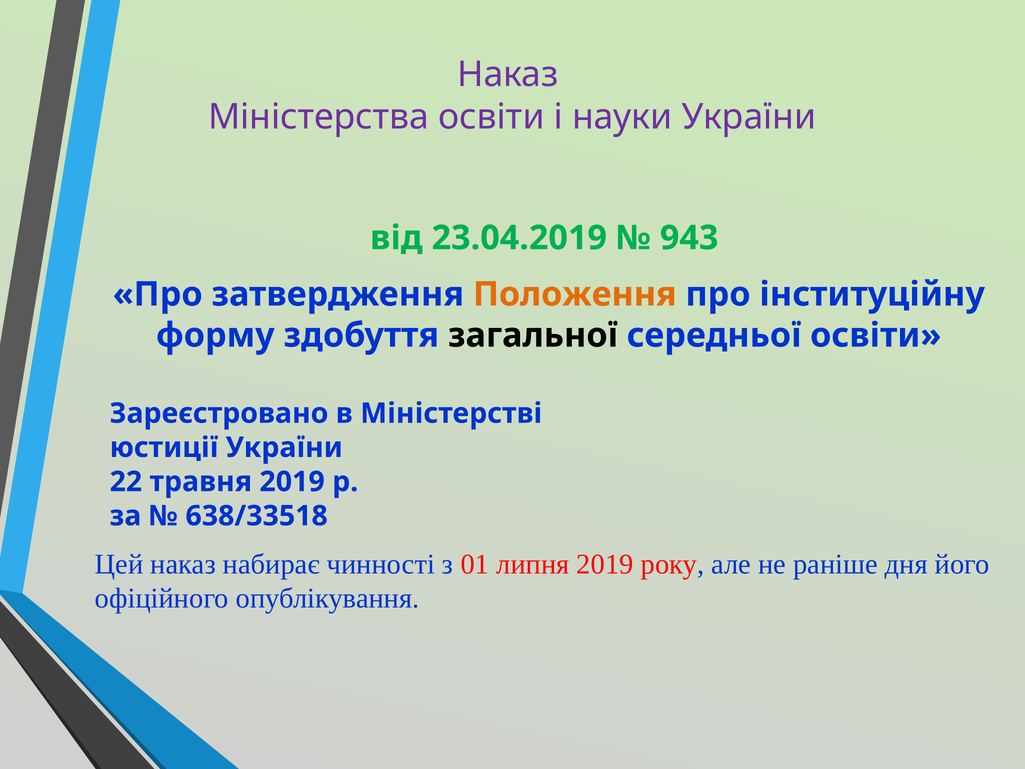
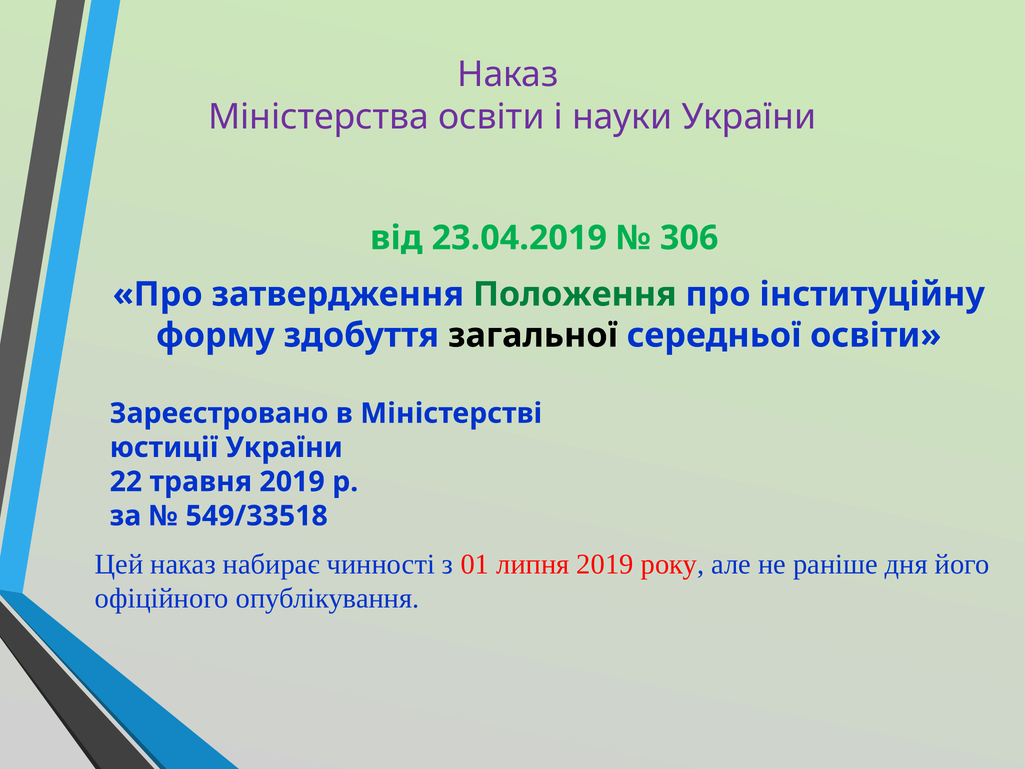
943: 943 -> 306
Положення colour: orange -> green
638/33518: 638/33518 -> 549/33518
